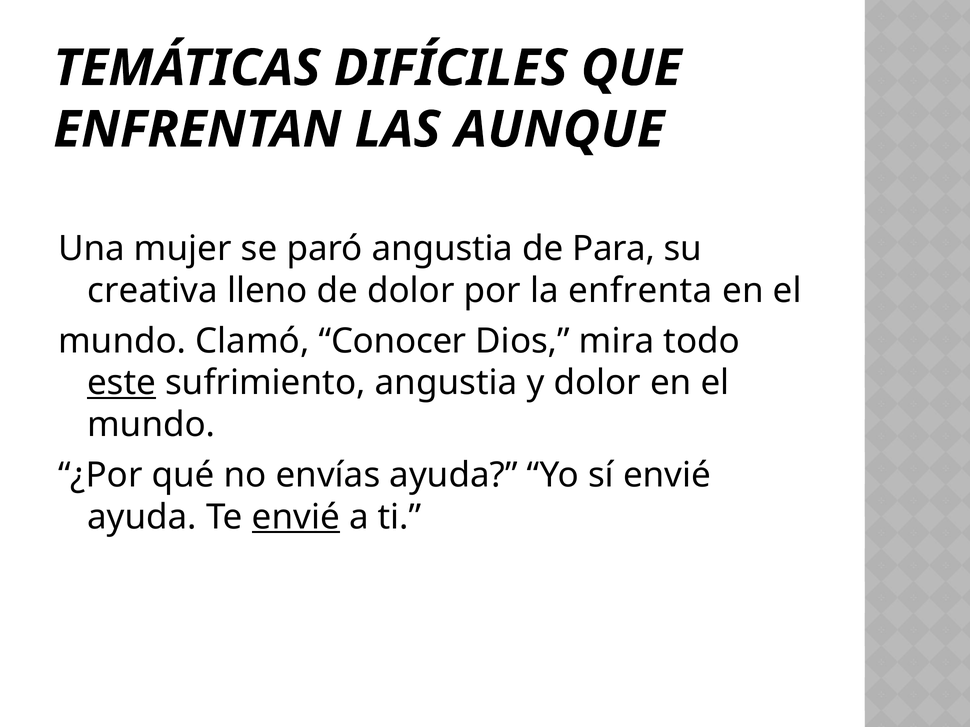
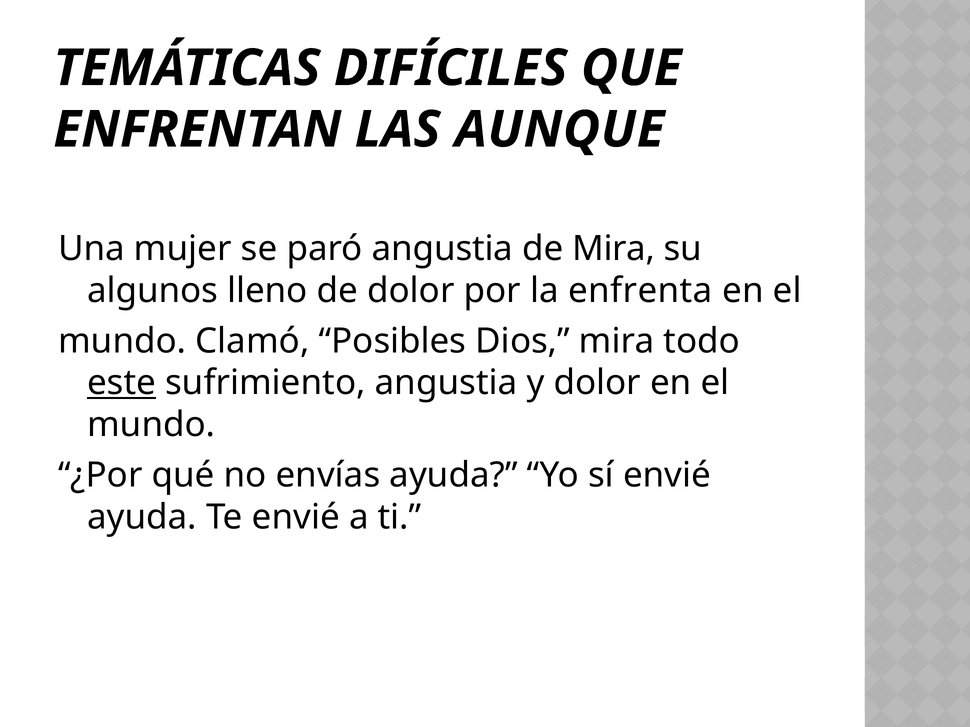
de Para: Para -> Mira
creativa: creativa -> algunos
Conocer: Conocer -> Posibles
envié at (296, 517) underline: present -> none
